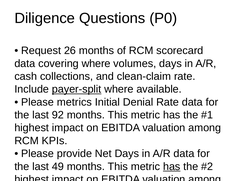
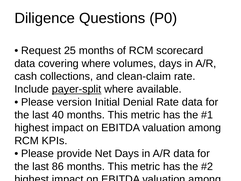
26: 26 -> 25
metrics: metrics -> version
92: 92 -> 40
49: 49 -> 86
has at (172, 166) underline: present -> none
